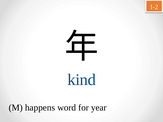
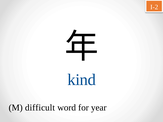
happens: happens -> difficult
